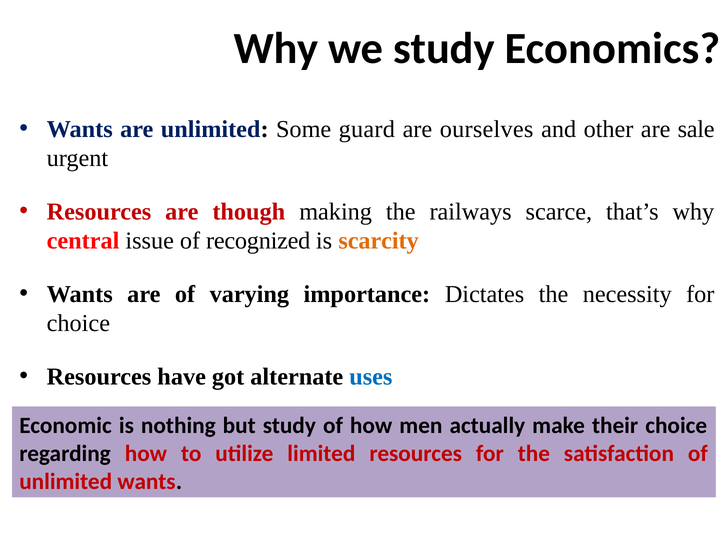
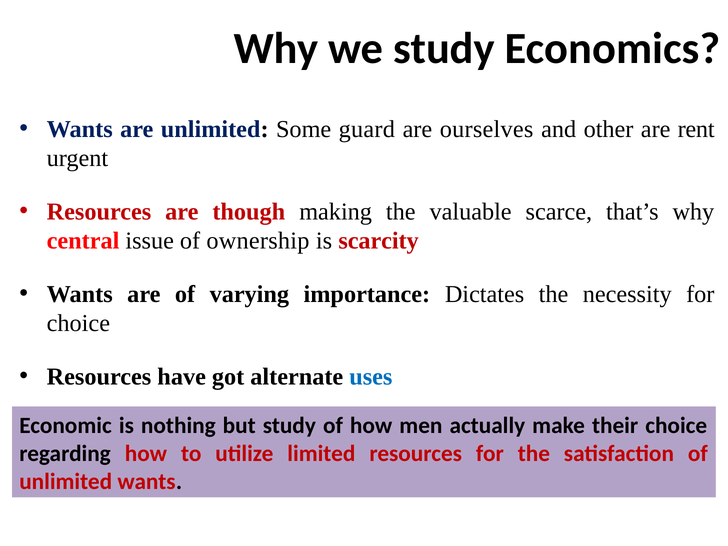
sale: sale -> rent
railways: railways -> valuable
recognized: recognized -> ownership
scarcity colour: orange -> red
